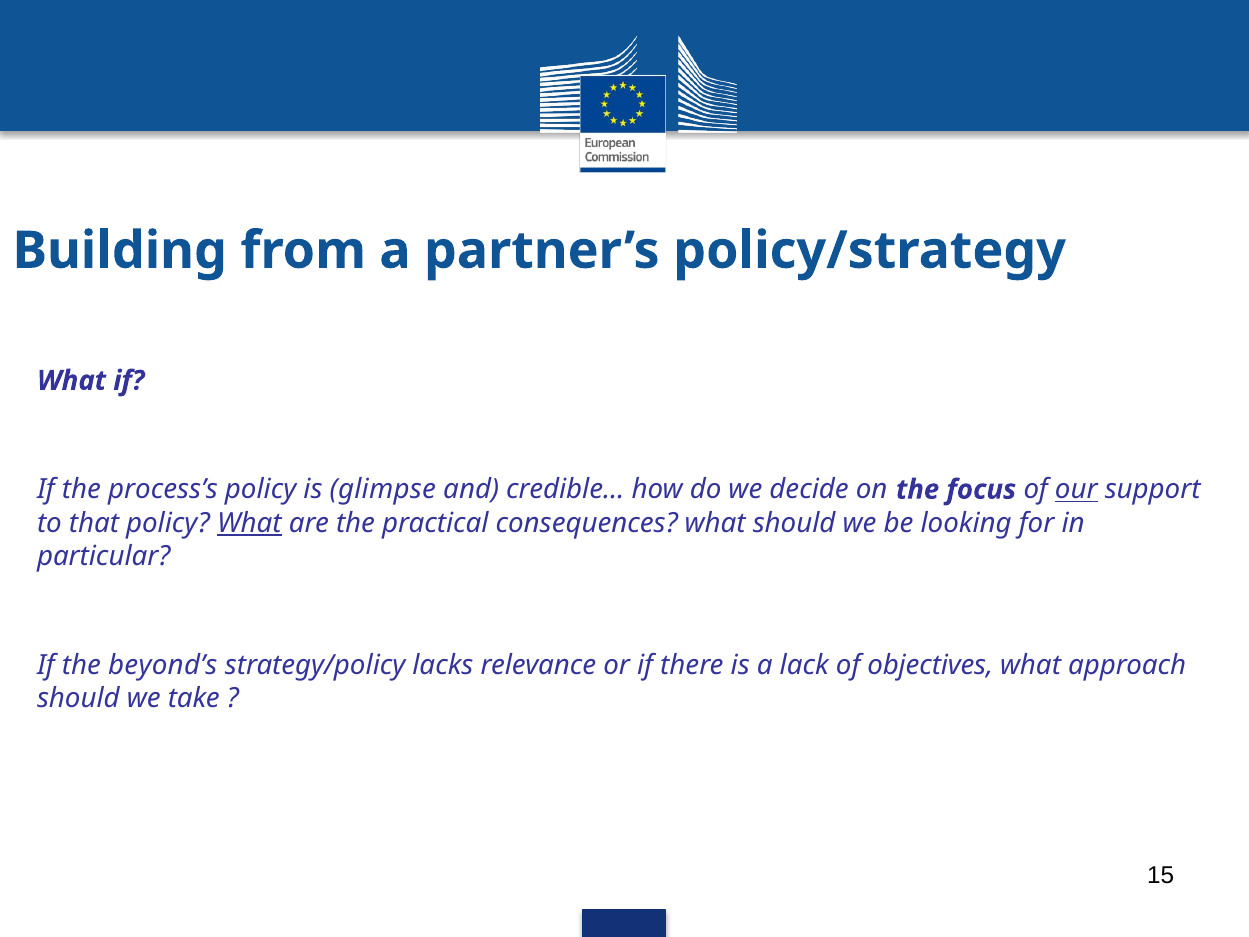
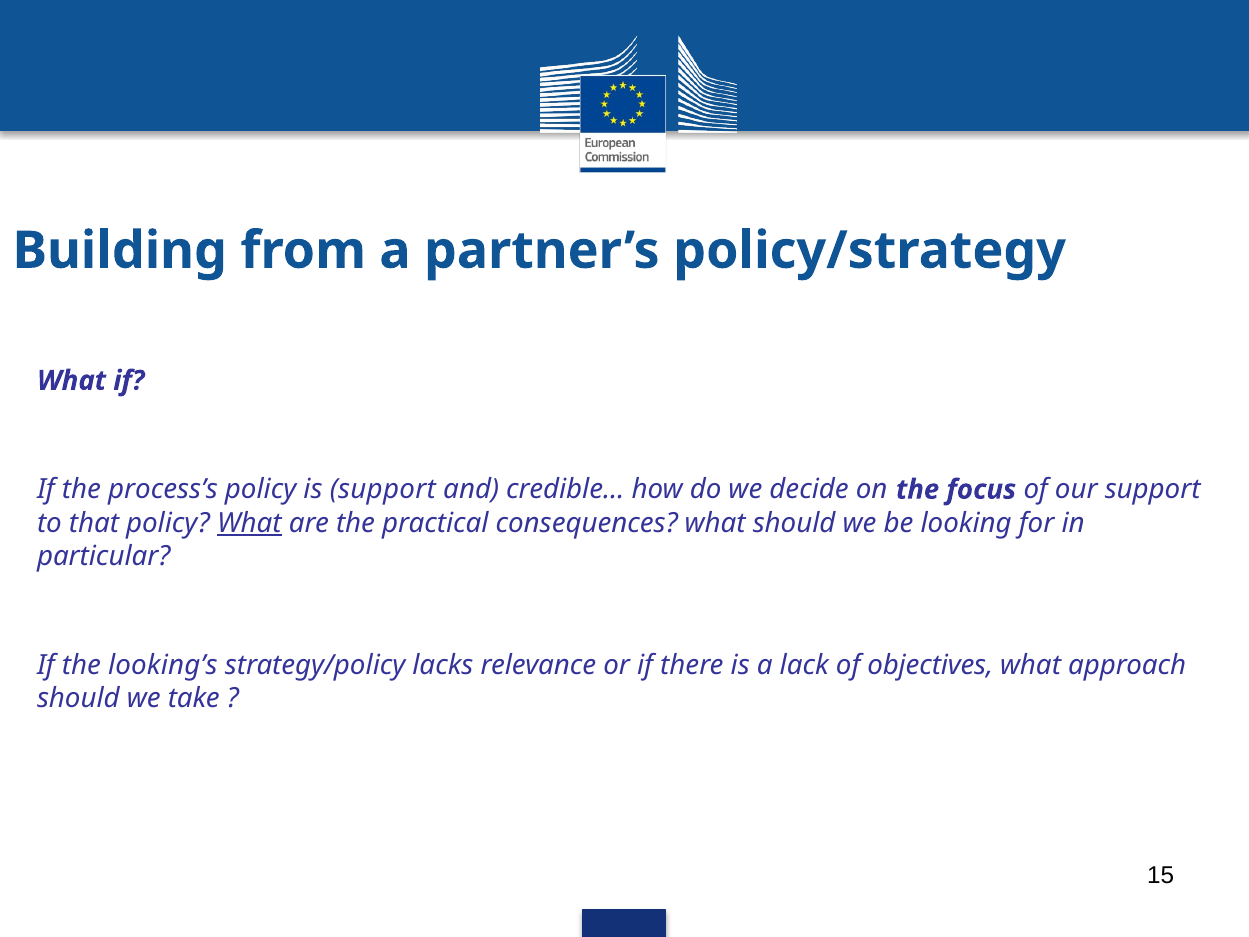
is glimpse: glimpse -> support
our underline: present -> none
beyond’s: beyond’s -> looking’s
